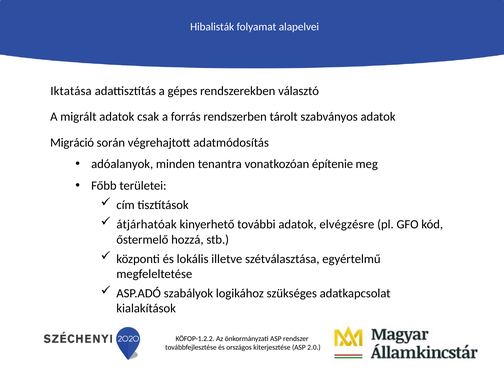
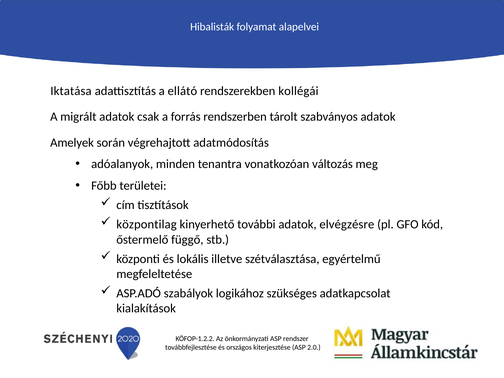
gépes: gépes -> ellátó
választó: választó -> kollégái
Migráció: Migráció -> Amelyek
építenie: építenie -> változás
átjárhatóak: átjárhatóak -> központilag
hozzá: hozzá -> függő
